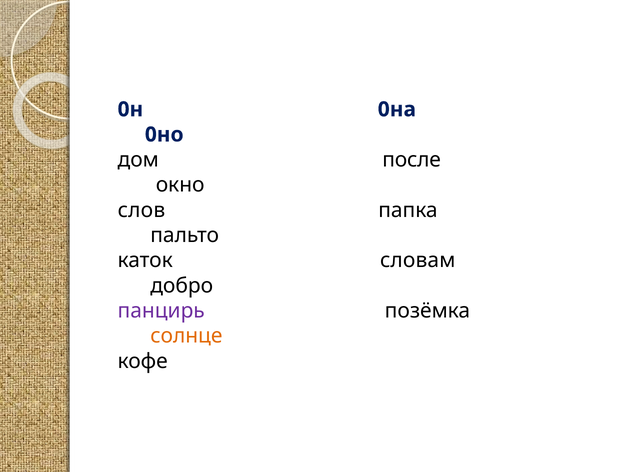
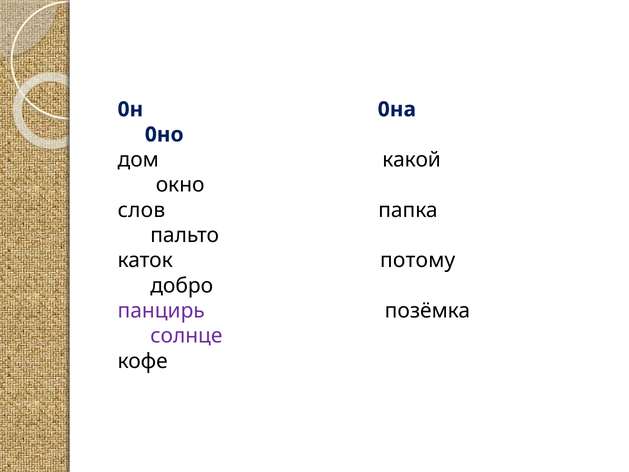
после: после -> какой
словам: словам -> потому
солнце colour: orange -> purple
